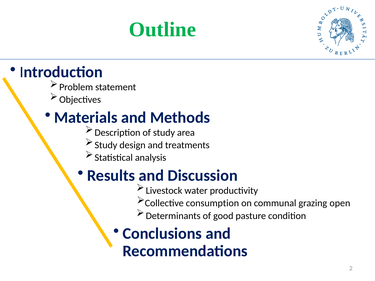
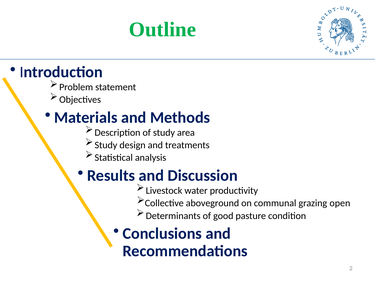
consumption: consumption -> aboveground
